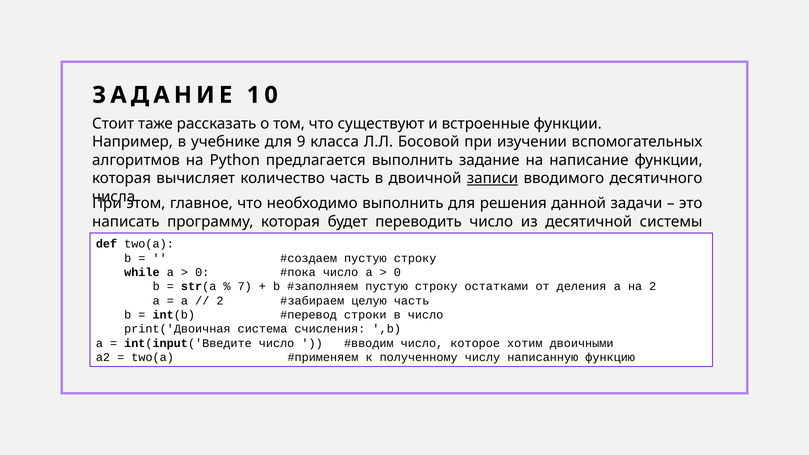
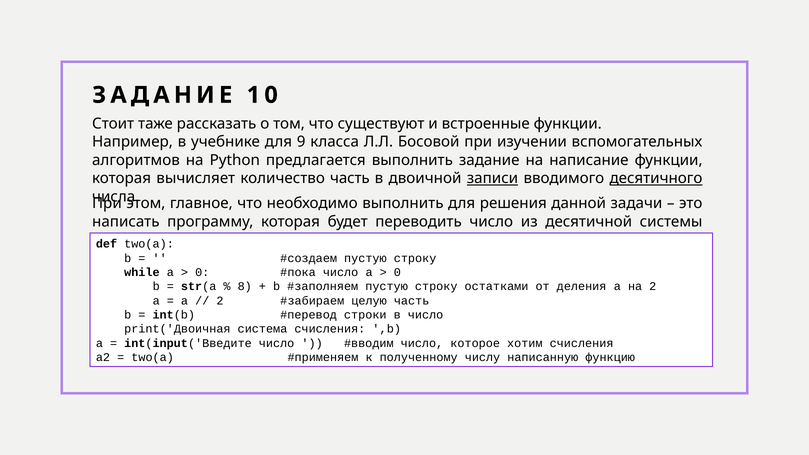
десятичного underline: none -> present
7: 7 -> 8
хотим двоичными: двоичными -> счисления
